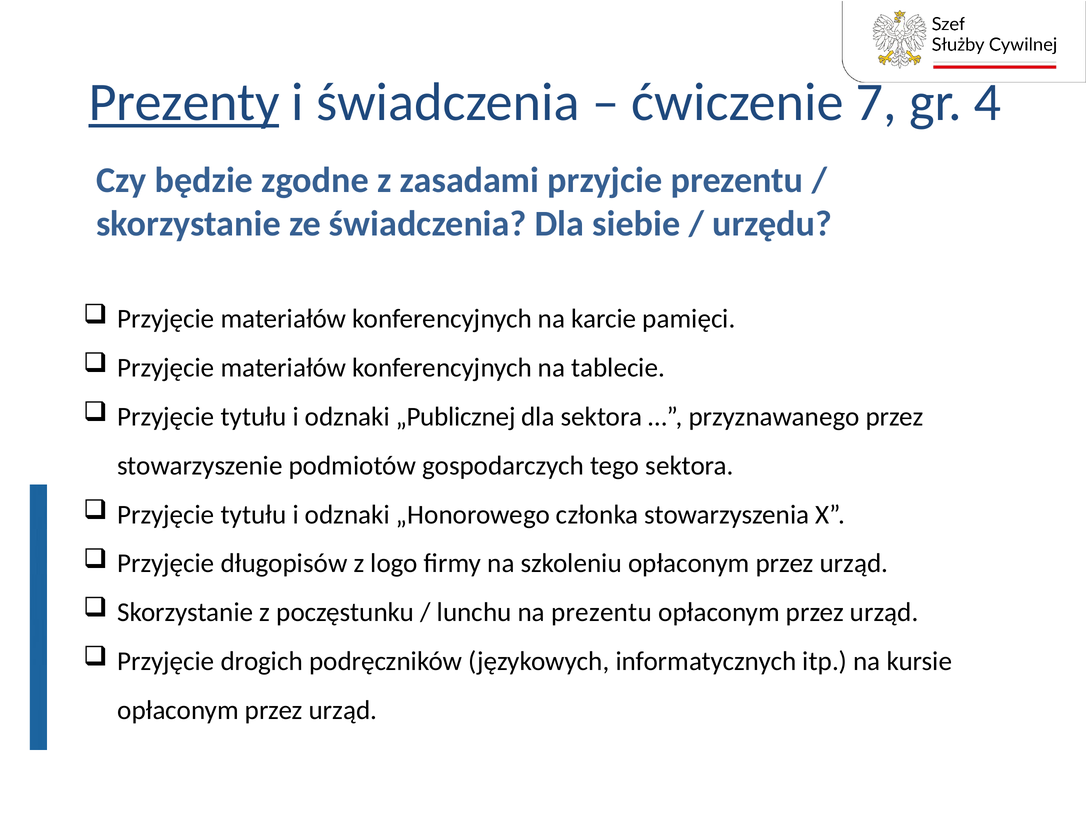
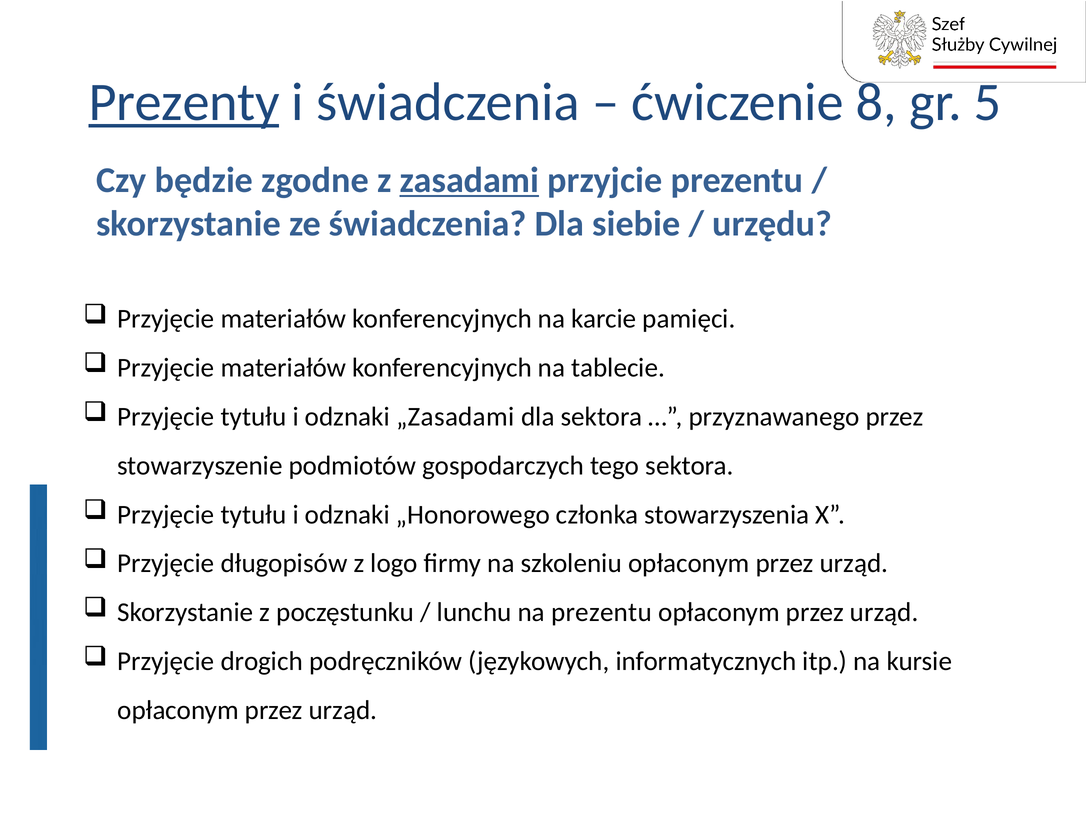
7: 7 -> 8
4: 4 -> 5
zasadami underline: none -> present
„Publicznej: „Publicznej -> „Zasadami
